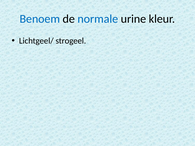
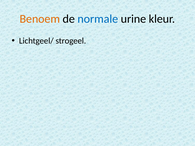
Benoem colour: blue -> orange
